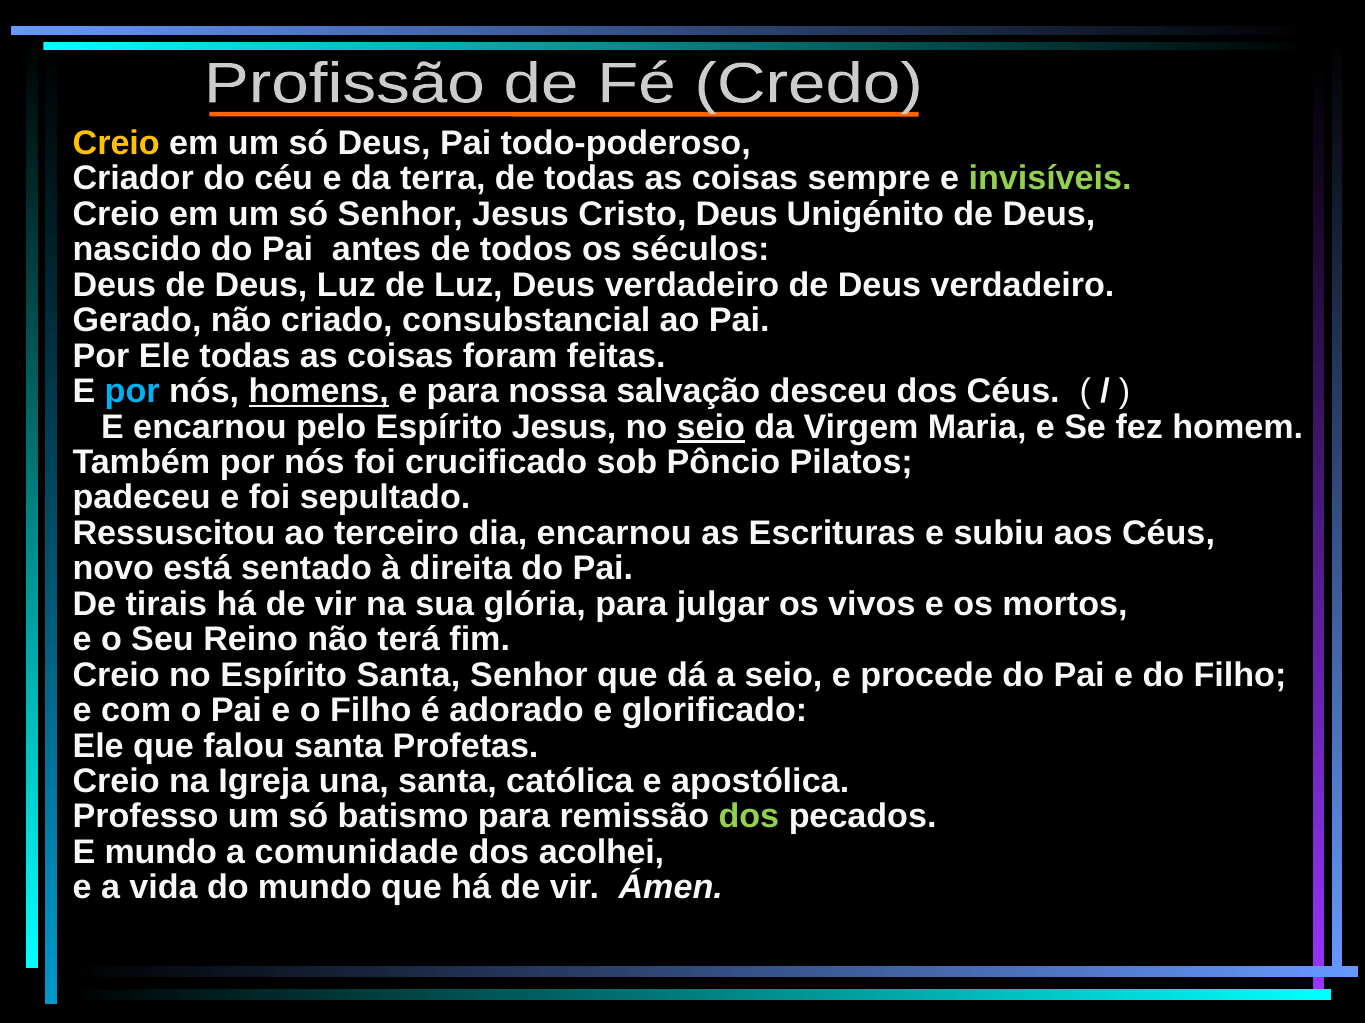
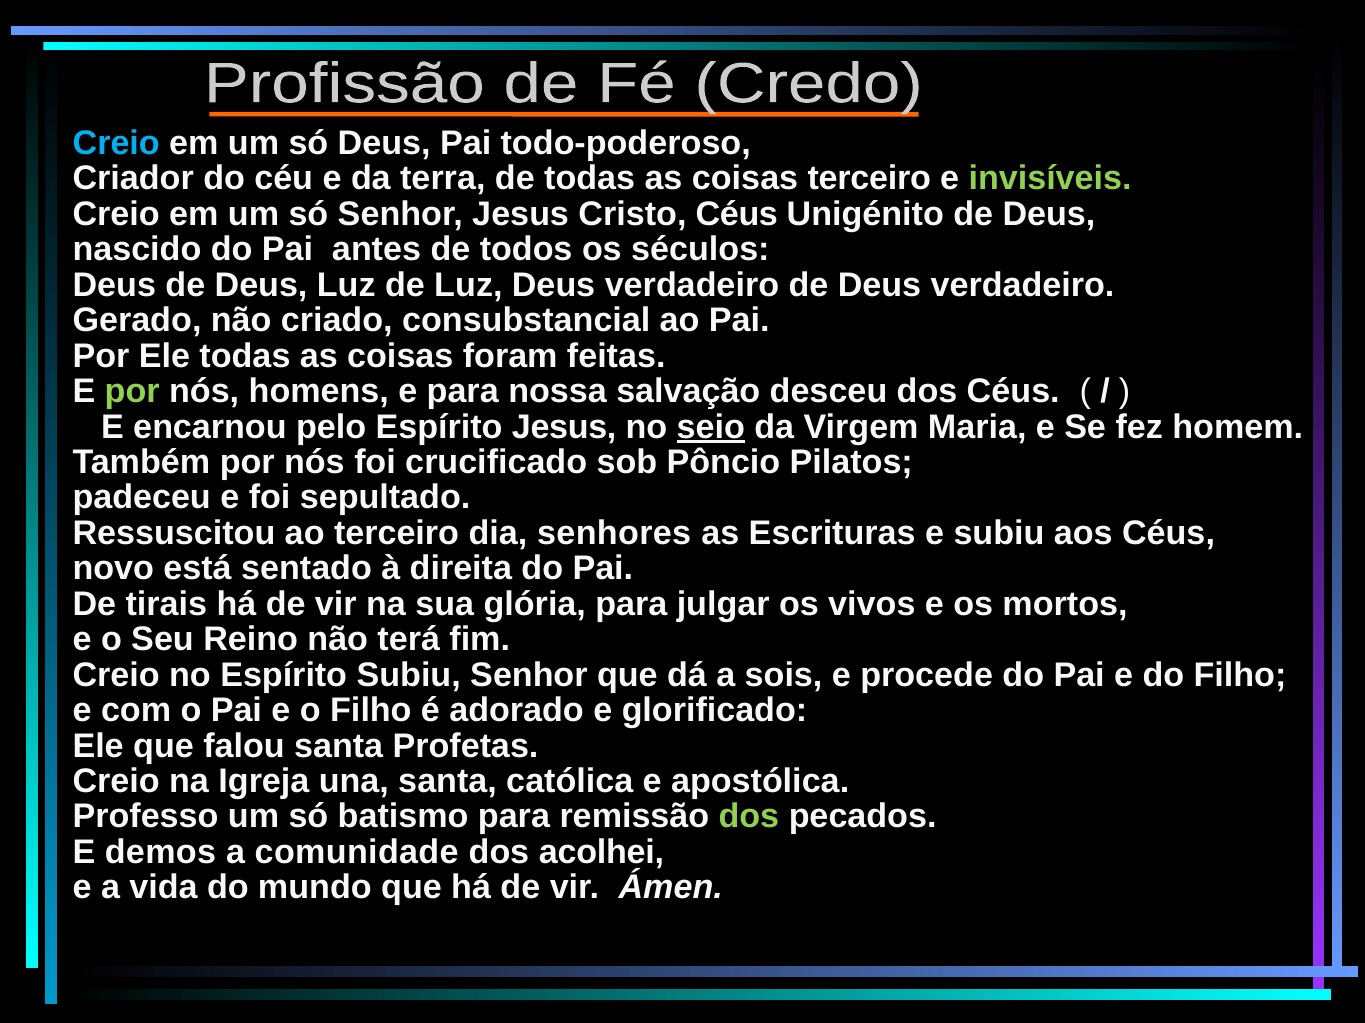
Creio at (116, 143) colour: yellow -> light blue
coisas sempre: sempre -> terceiro
Cristo Deus: Deus -> Céus
por at (132, 392) colour: light blue -> light green
homens underline: present -> none
dia encarnou: encarnou -> senhores
Espírito Santa: Santa -> Subiu
a seio: seio -> sois
E mundo: mundo -> demos
